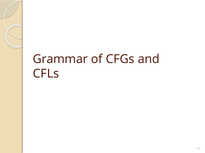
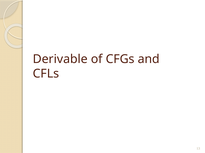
Grammar: Grammar -> Derivable
